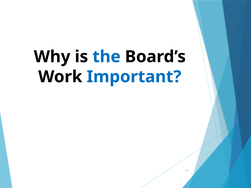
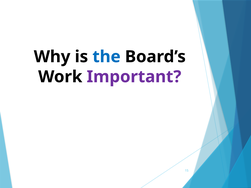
Important colour: blue -> purple
